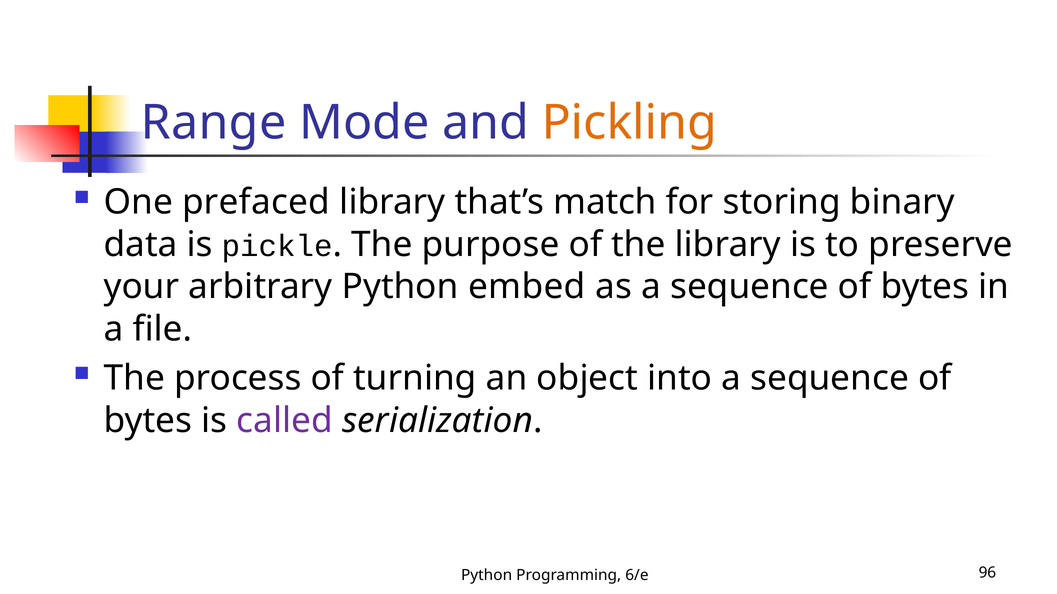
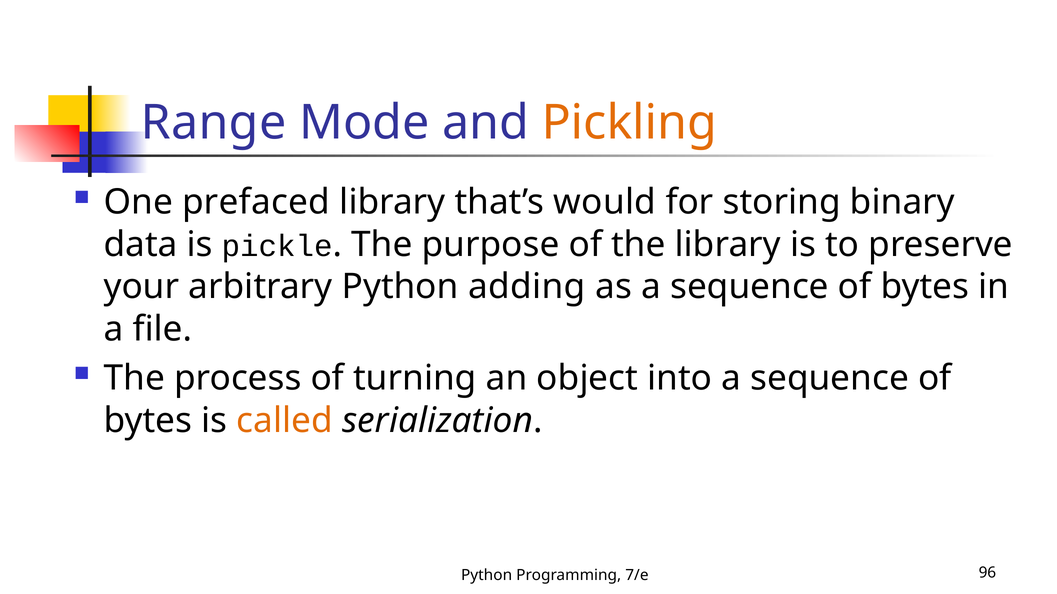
match: match -> would
embed: embed -> adding
called colour: purple -> orange
6/e: 6/e -> 7/e
